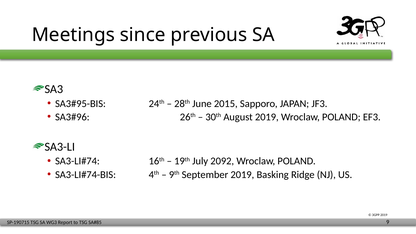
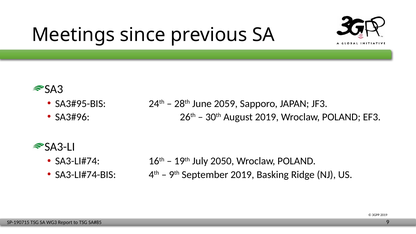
2015: 2015 -> 2059
2092: 2092 -> 2050
